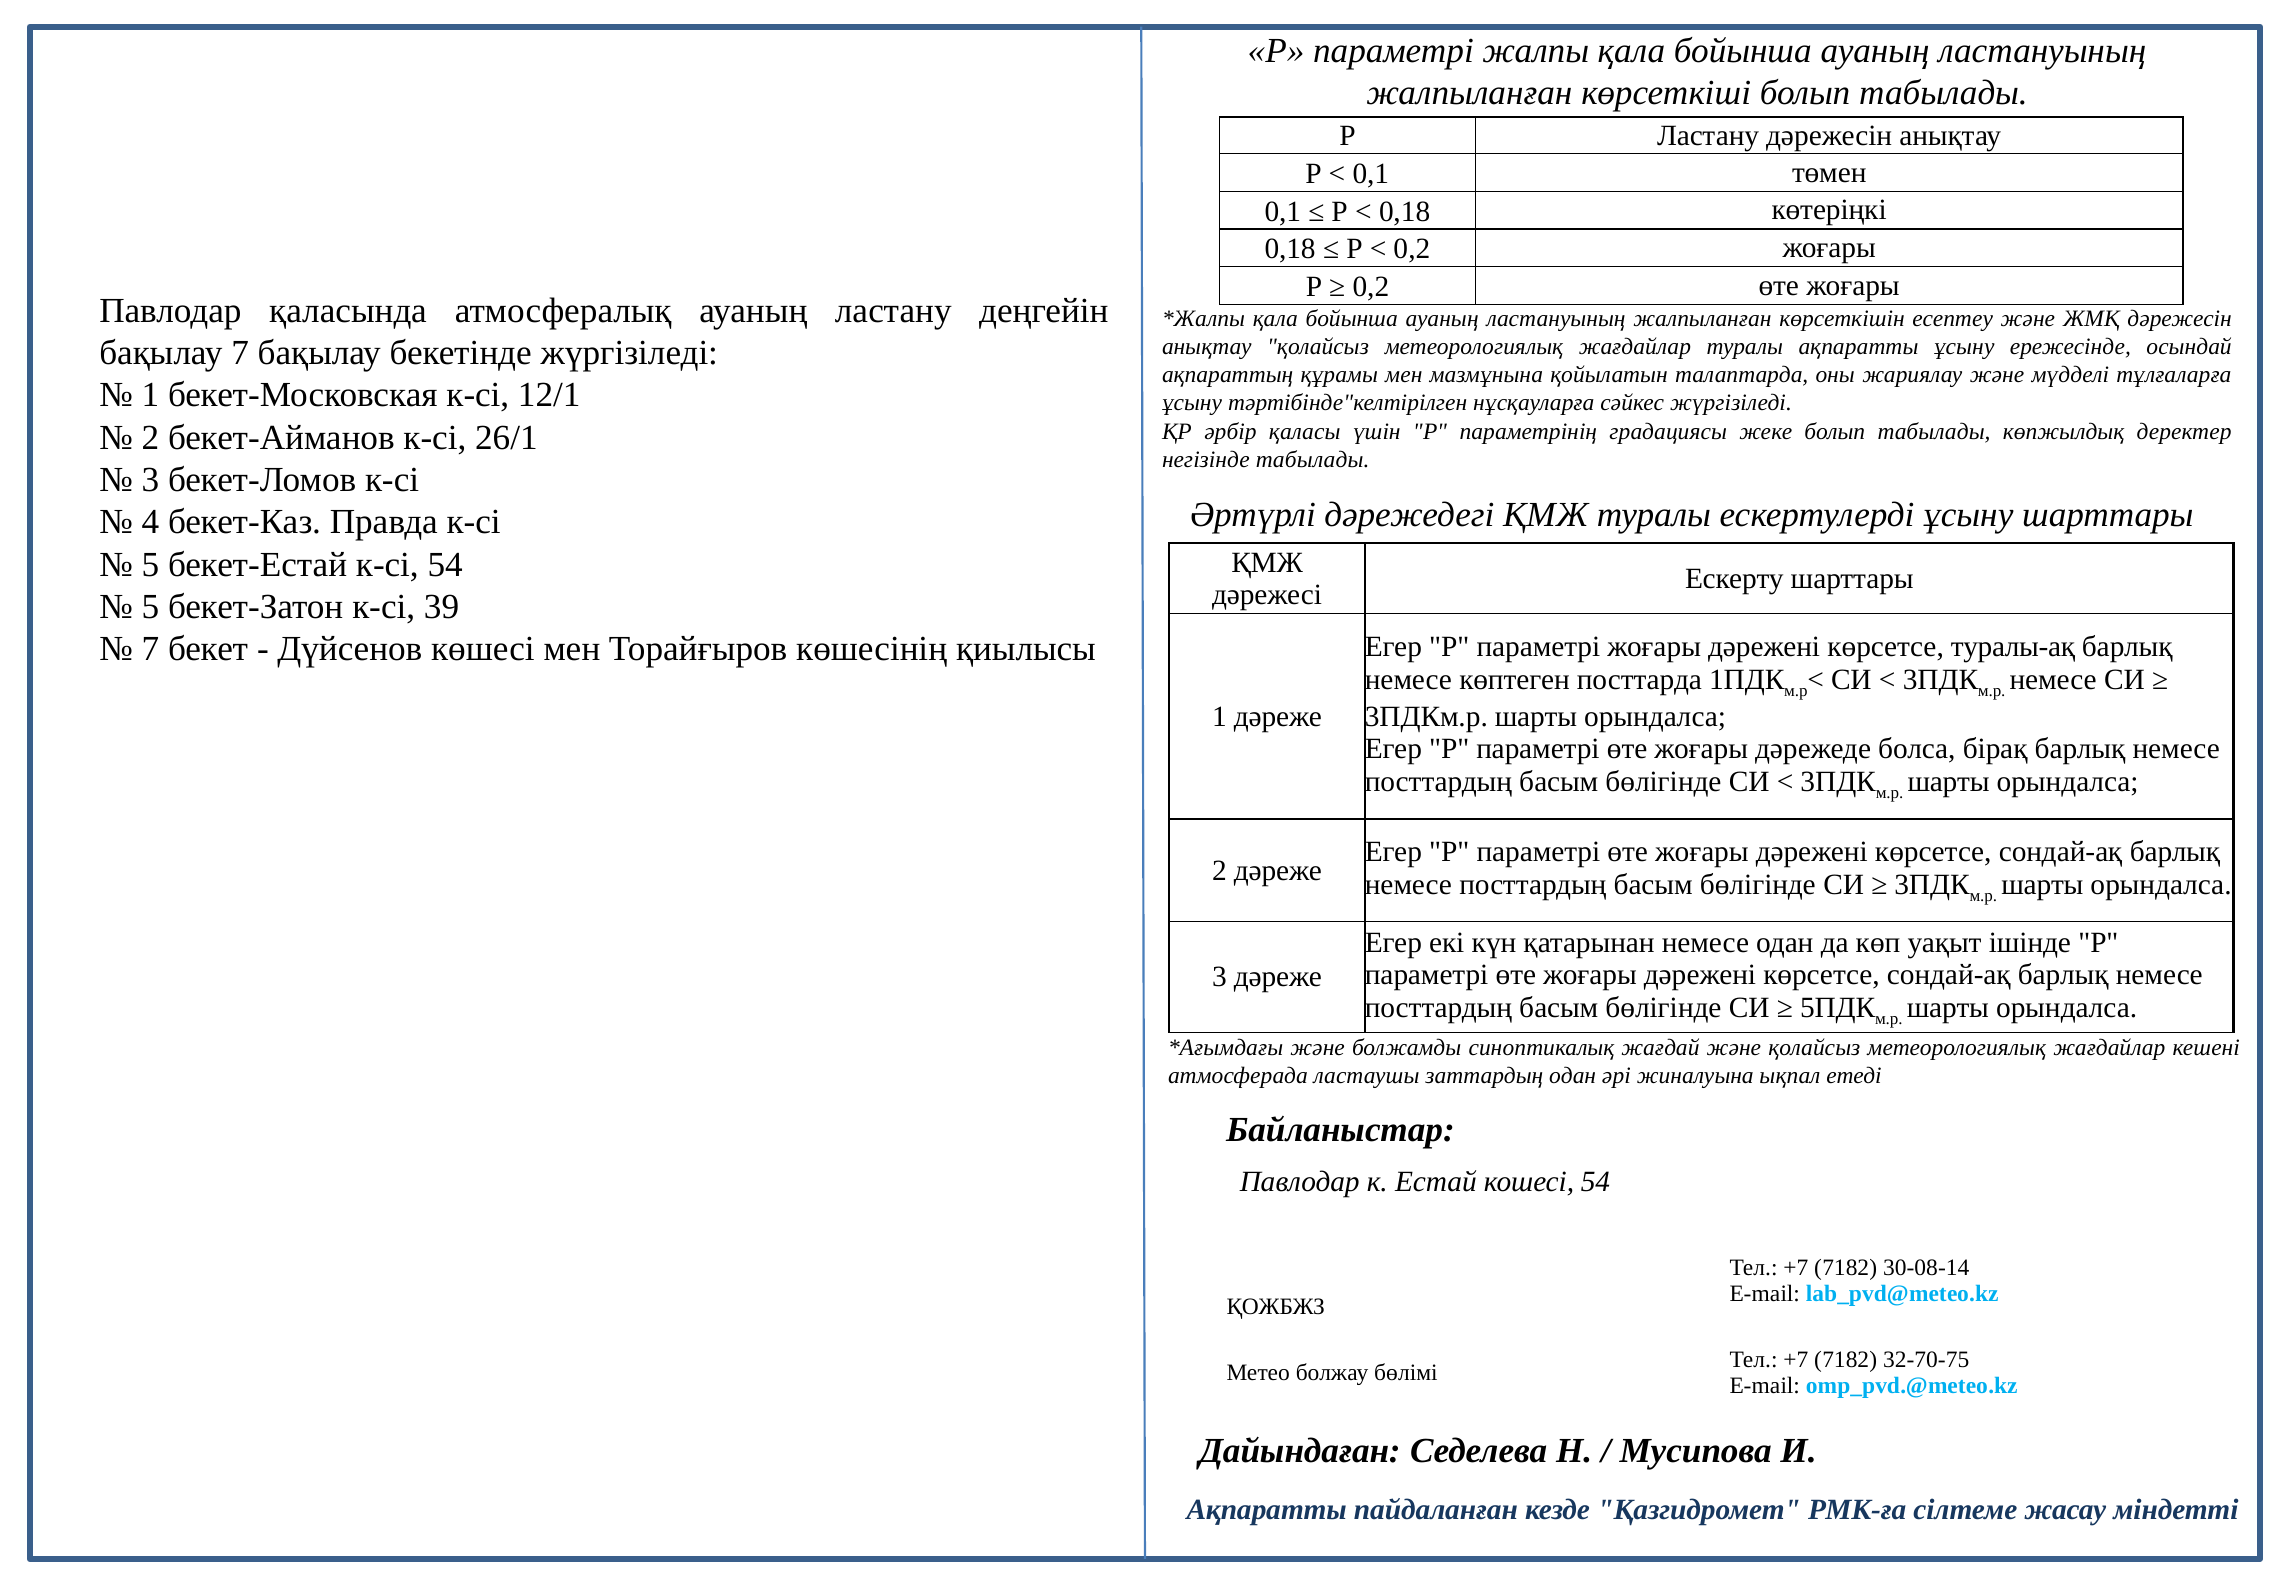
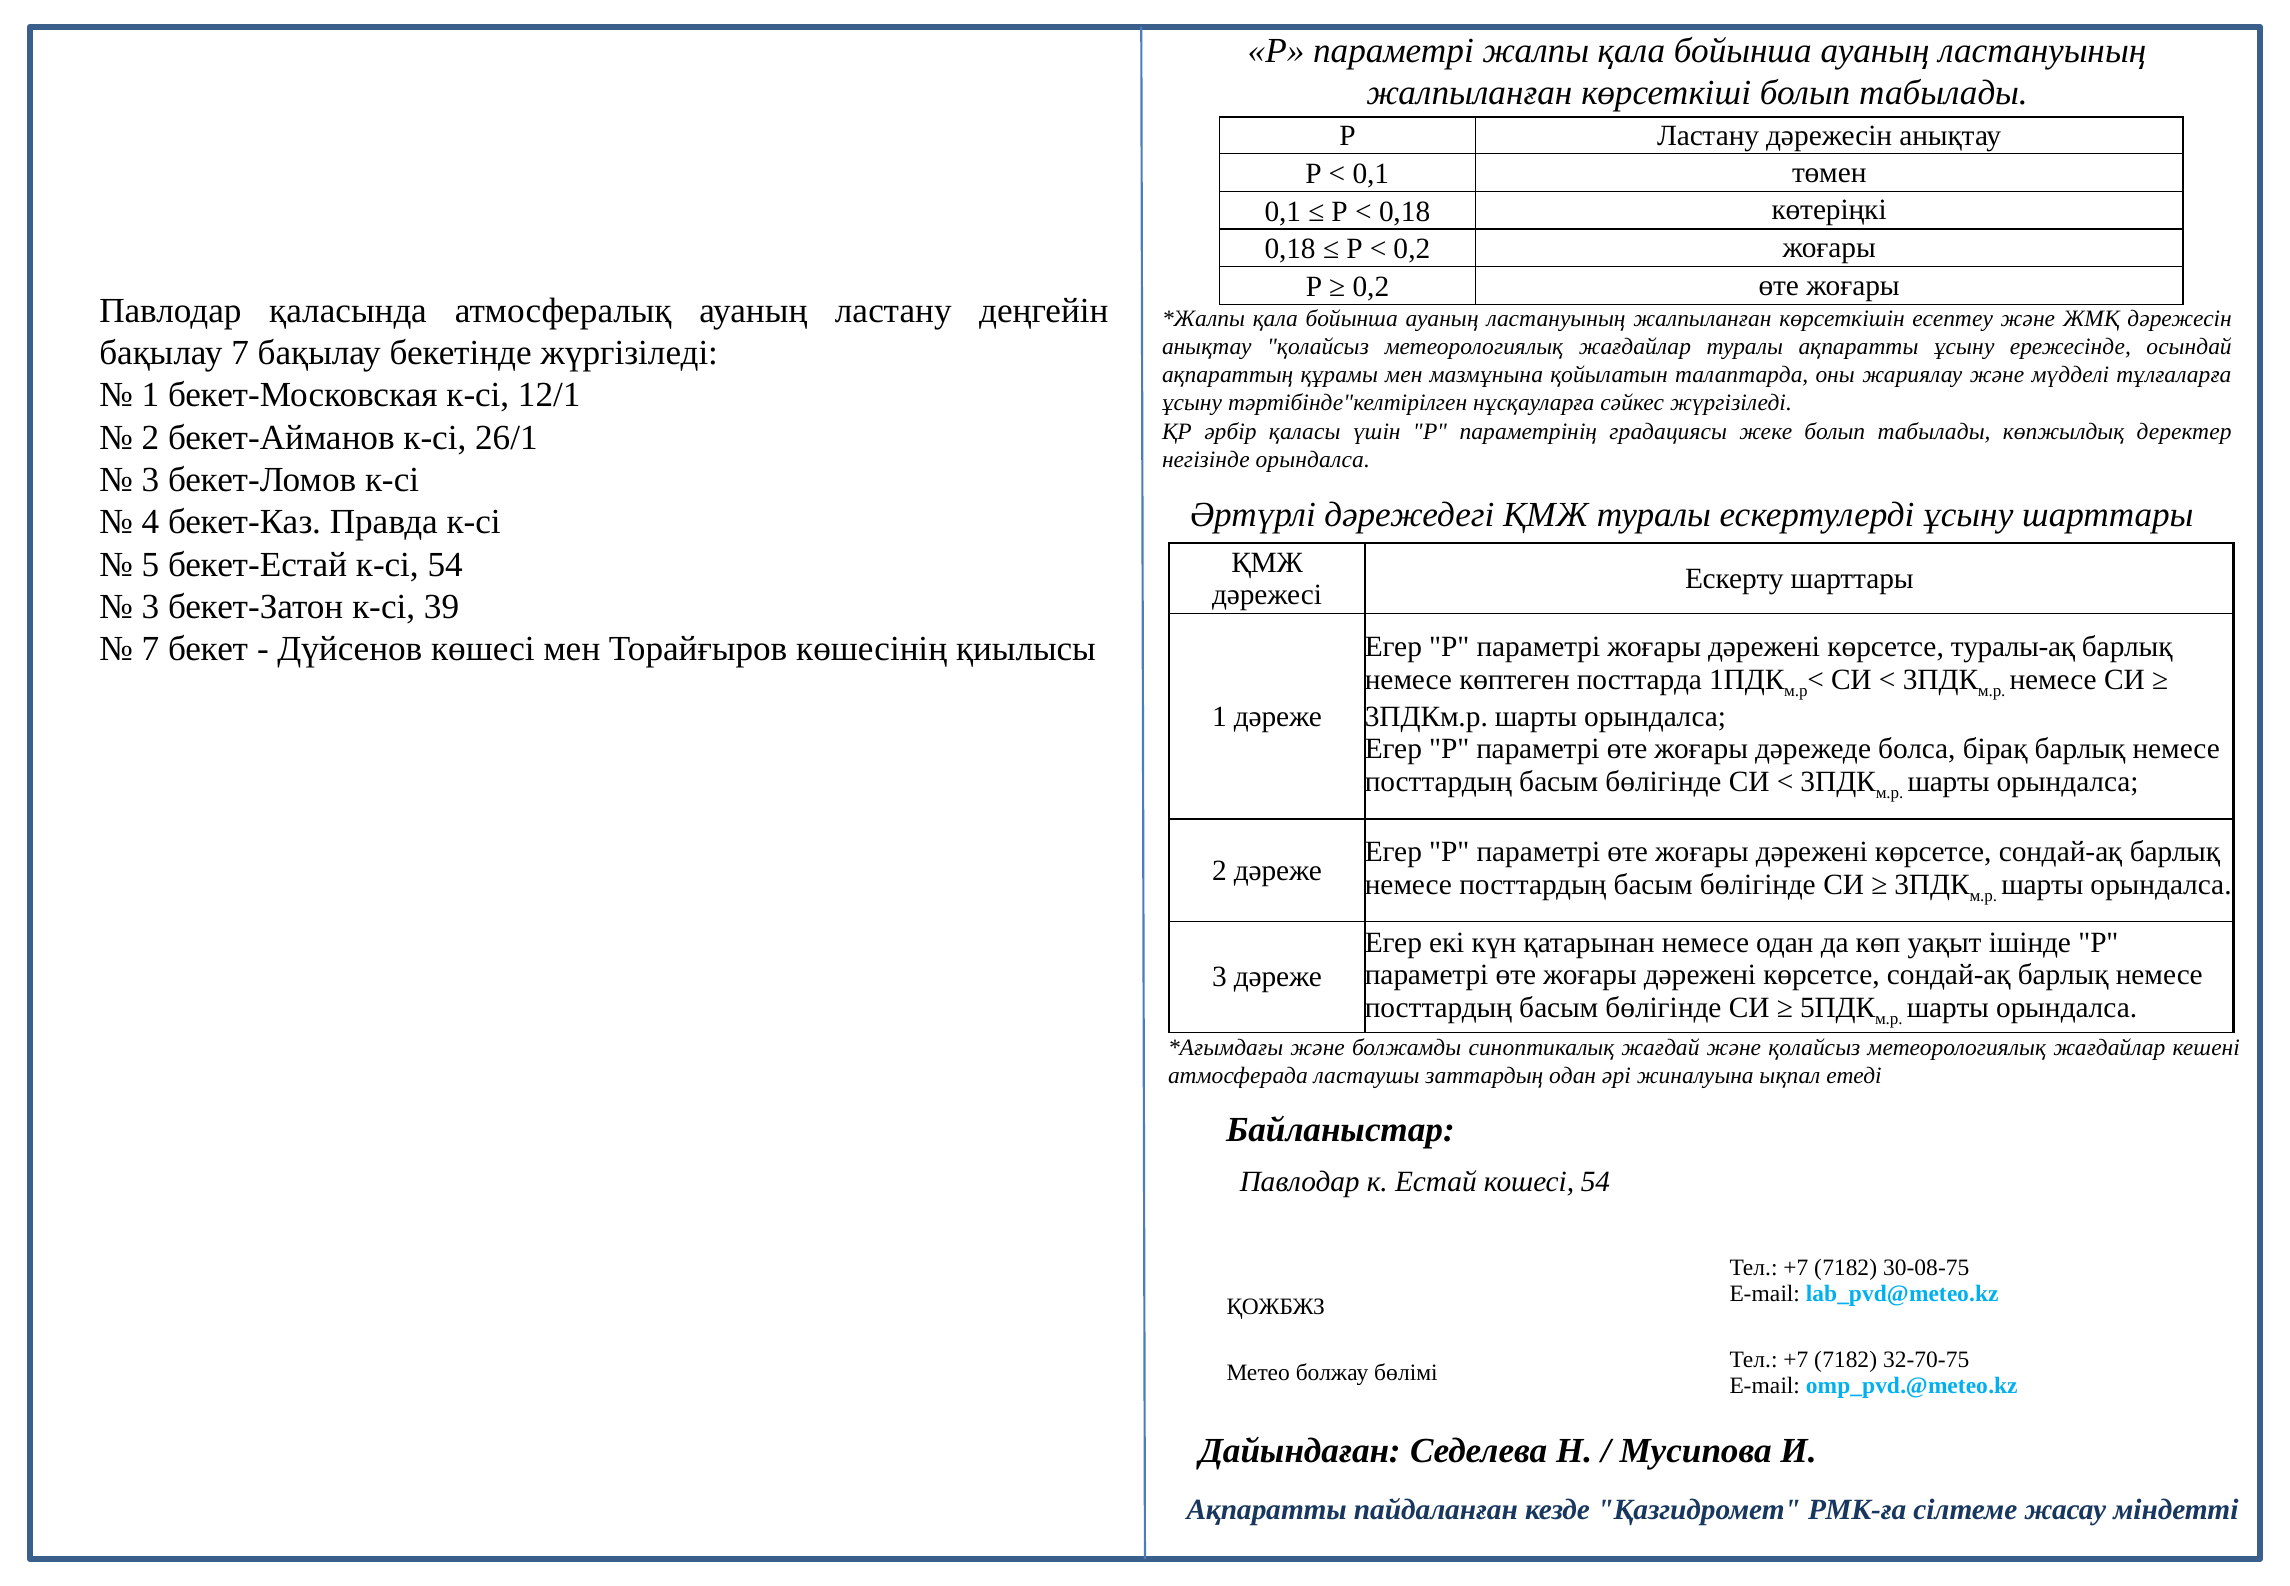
негізінде табылады: табылады -> орындалса
5 at (150, 606): 5 -> 3
30-08-14: 30-08-14 -> 30-08-75
